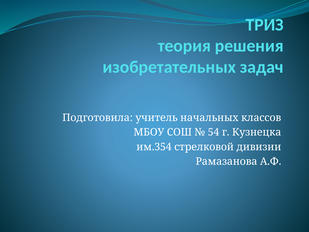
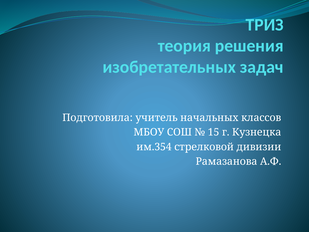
54: 54 -> 15
